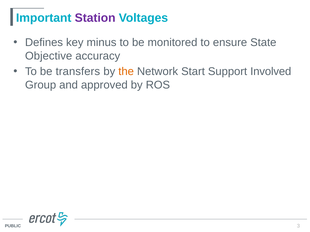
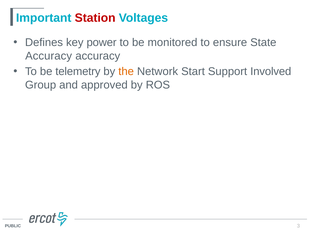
Station colour: purple -> red
minus: minus -> power
Objective at (49, 56): Objective -> Accuracy
transfers: transfers -> telemetry
